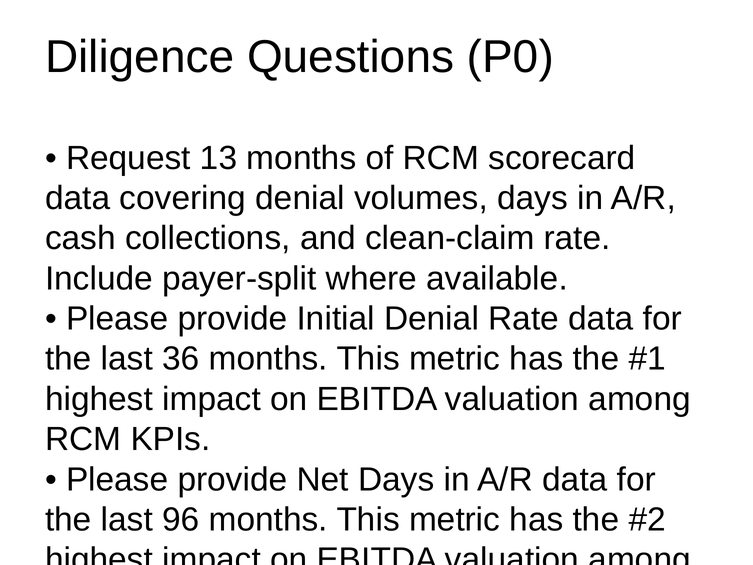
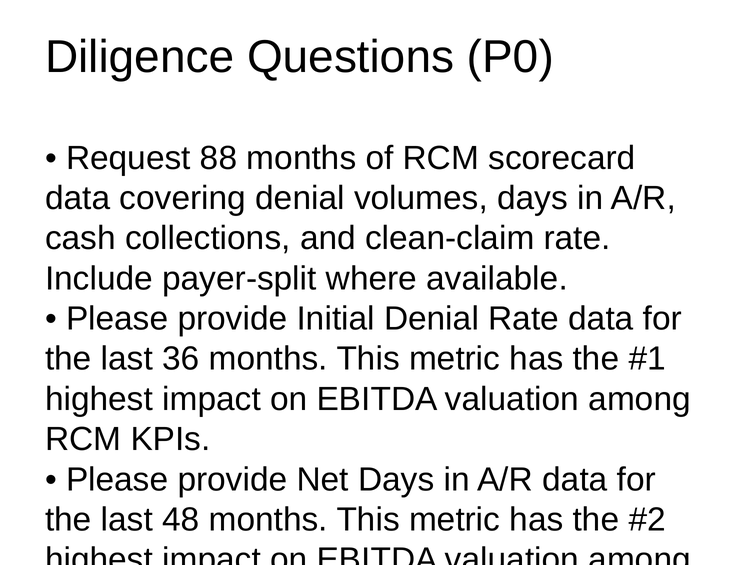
13: 13 -> 88
96: 96 -> 48
